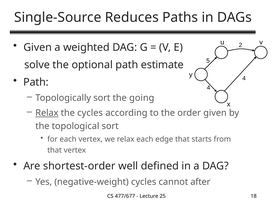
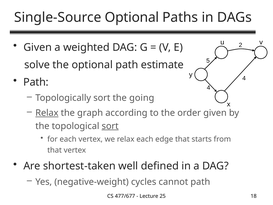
Single-Source Reduces: Reduces -> Optional
the cycles: cycles -> graph
sort at (110, 126) underline: none -> present
shortest-order: shortest-order -> shortest-taken
cannot after: after -> path
